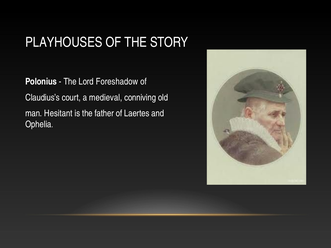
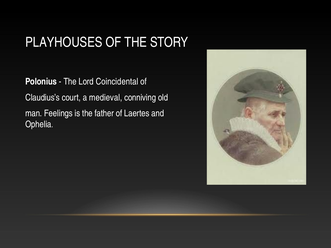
Foreshadow: Foreshadow -> Coincidental
Hesitant: Hesitant -> Feelings
